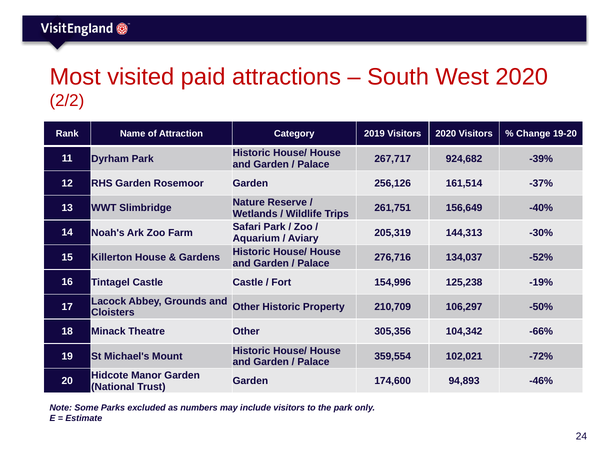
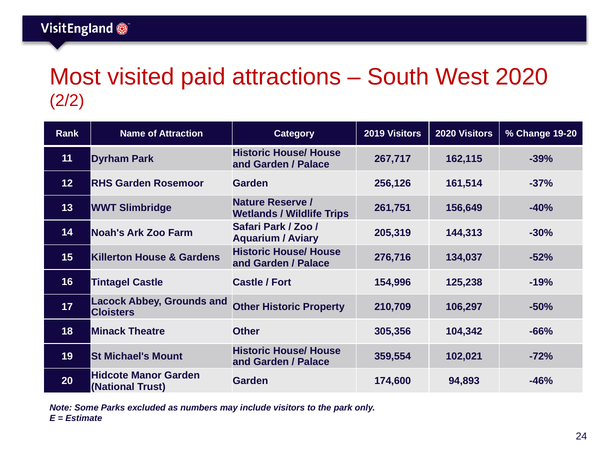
924,682: 924,682 -> 162,115
